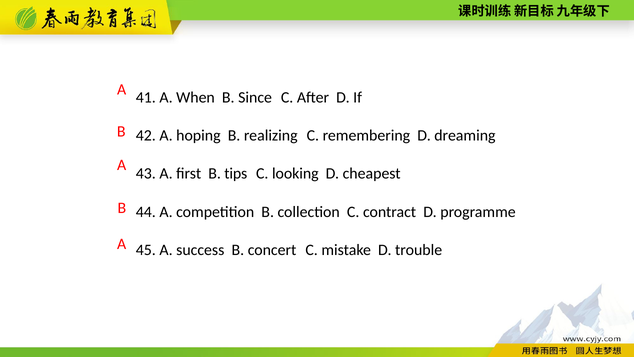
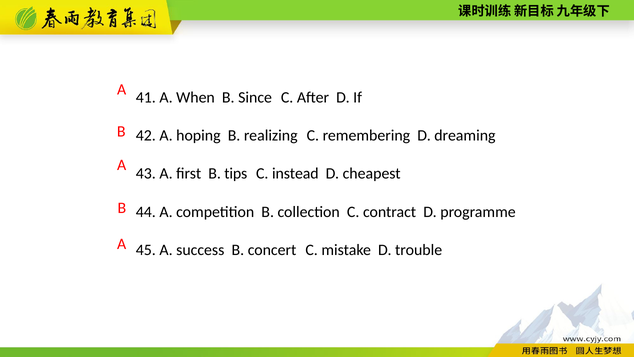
looking: looking -> instead
